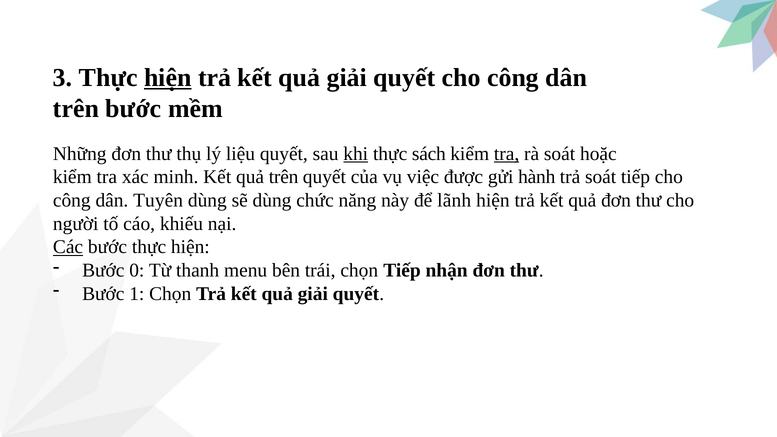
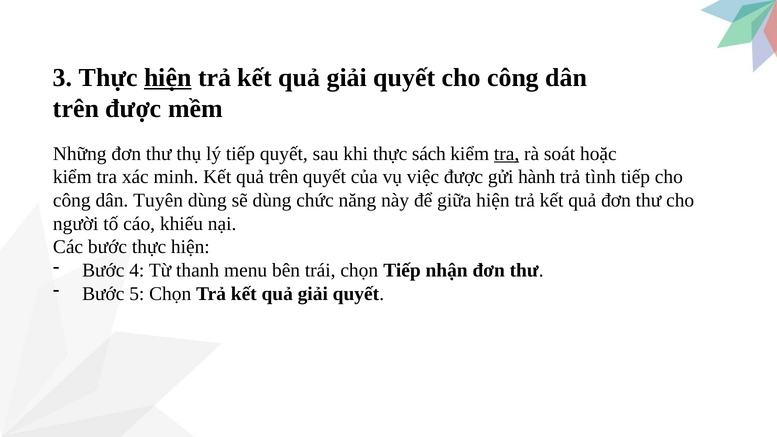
trên bước: bước -> được
lý liệu: liệu -> tiếp
khi underline: present -> none
trả soát: soát -> tình
lãnh: lãnh -> giữa
Các underline: present -> none
0: 0 -> 4
1: 1 -> 5
